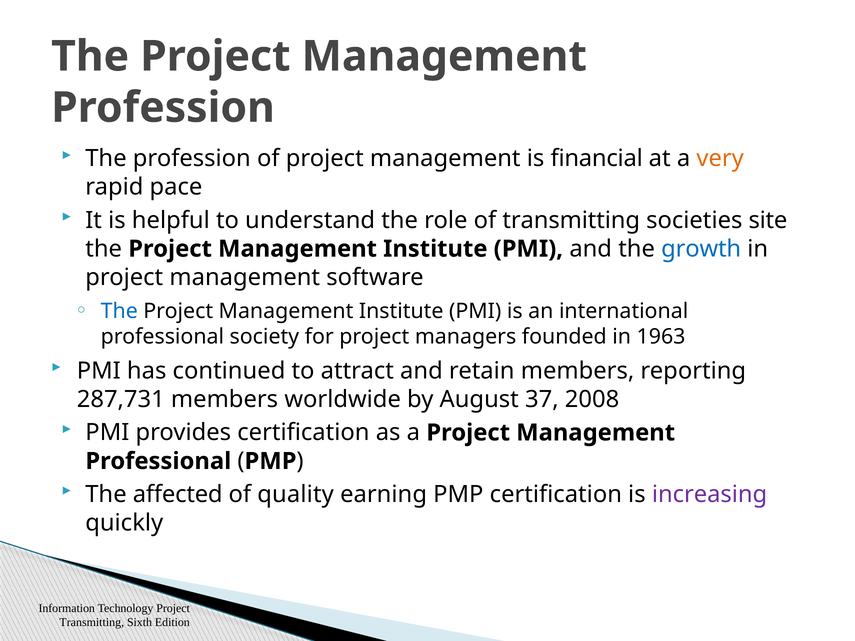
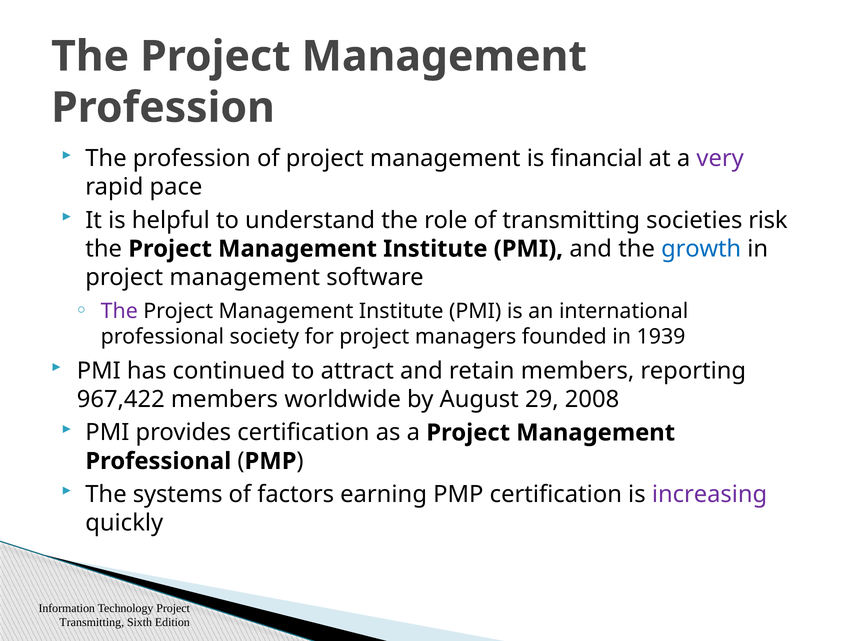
very colour: orange -> purple
site: site -> risk
The at (119, 311) colour: blue -> purple
1963: 1963 -> 1939
287,731: 287,731 -> 967,422
37: 37 -> 29
affected: affected -> systems
quality: quality -> factors
